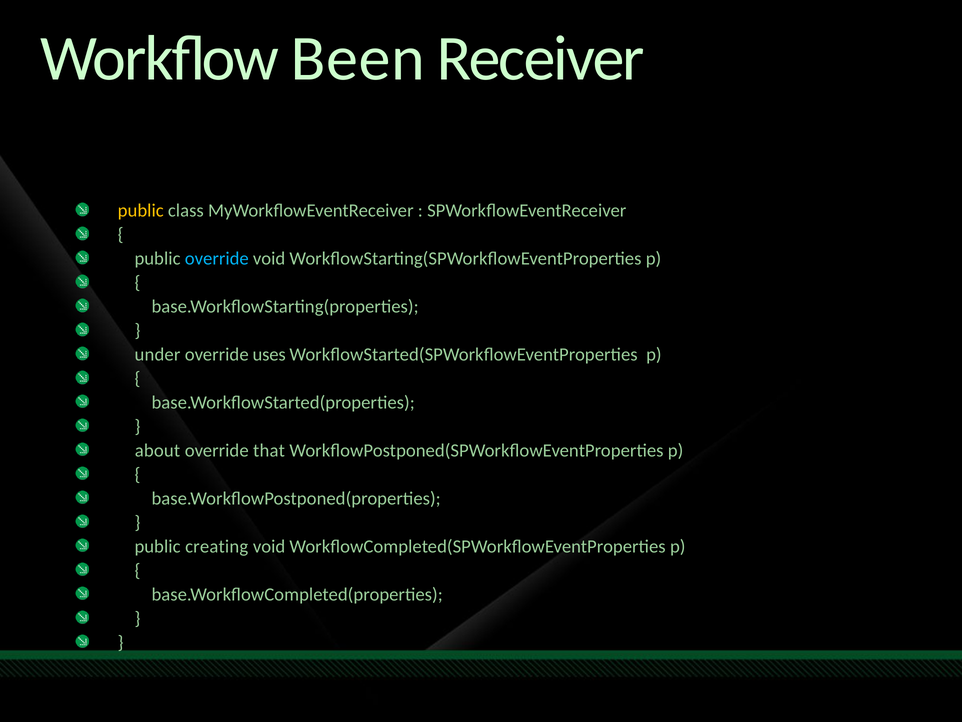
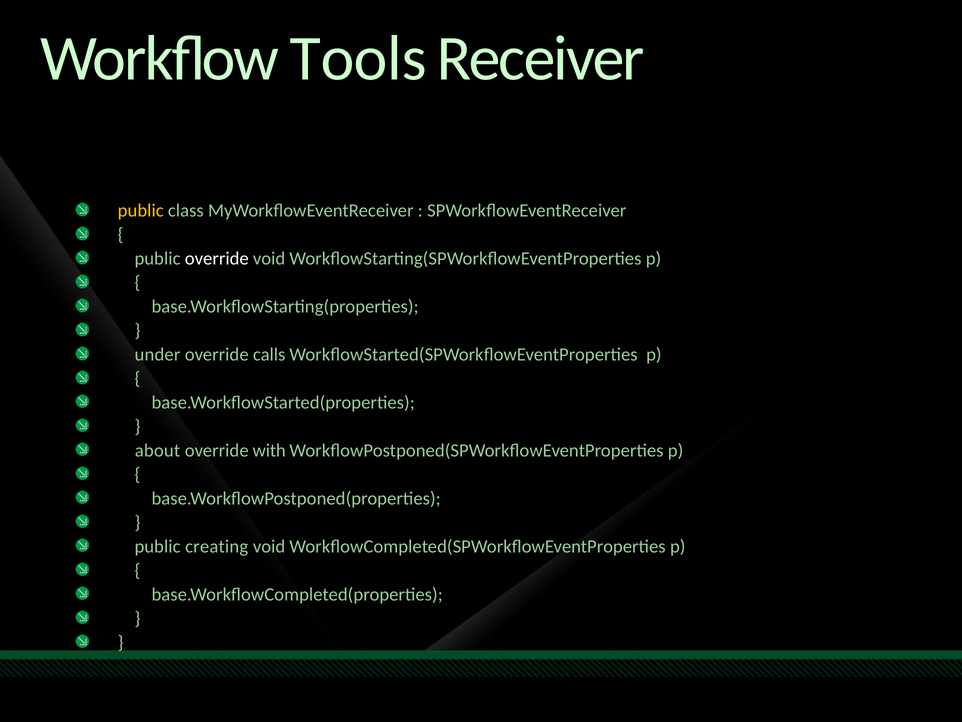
Been: Been -> Tools
override at (217, 258) colour: light blue -> white
uses: uses -> calls
that: that -> with
